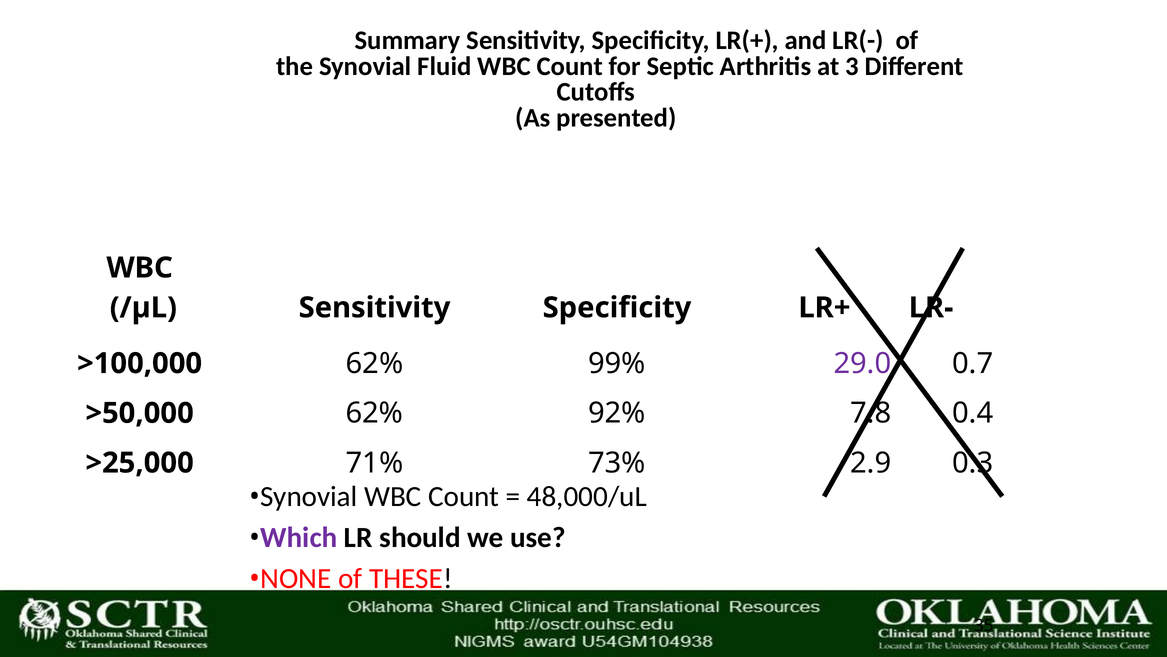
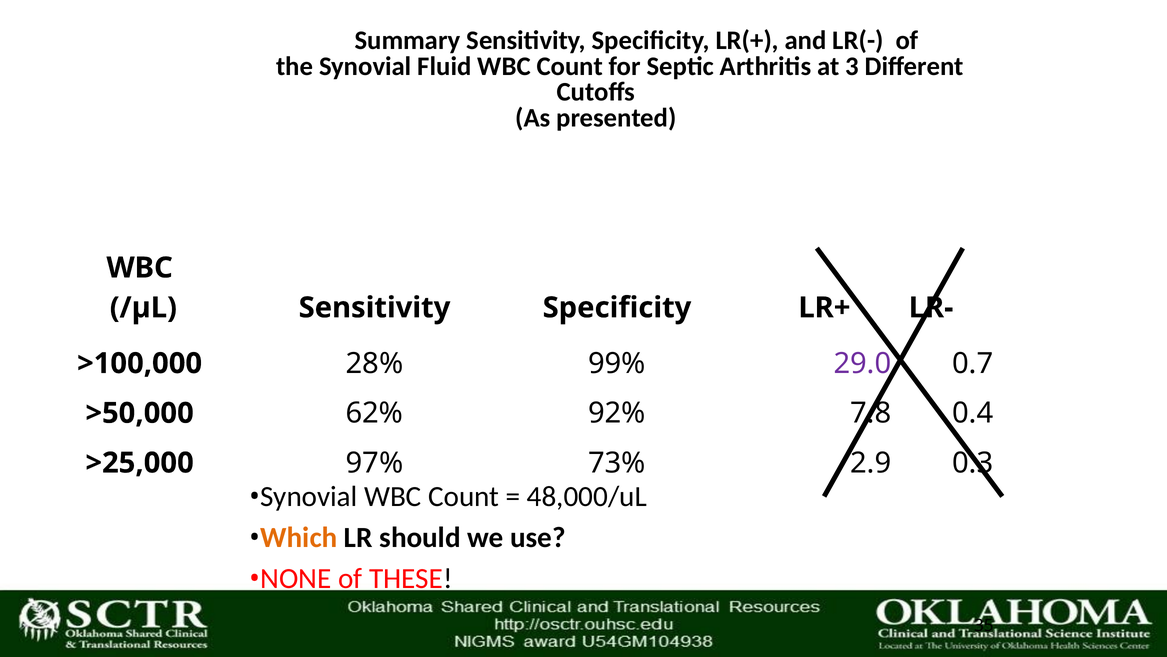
>100,000 62%: 62% -> 28%
71%: 71% -> 97%
Which colour: purple -> orange
